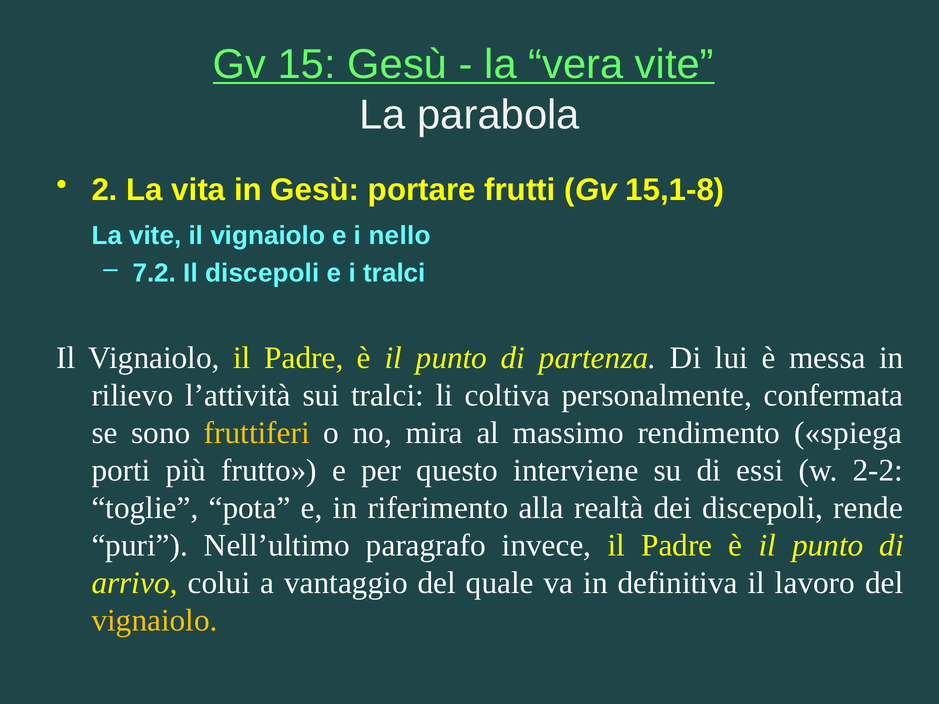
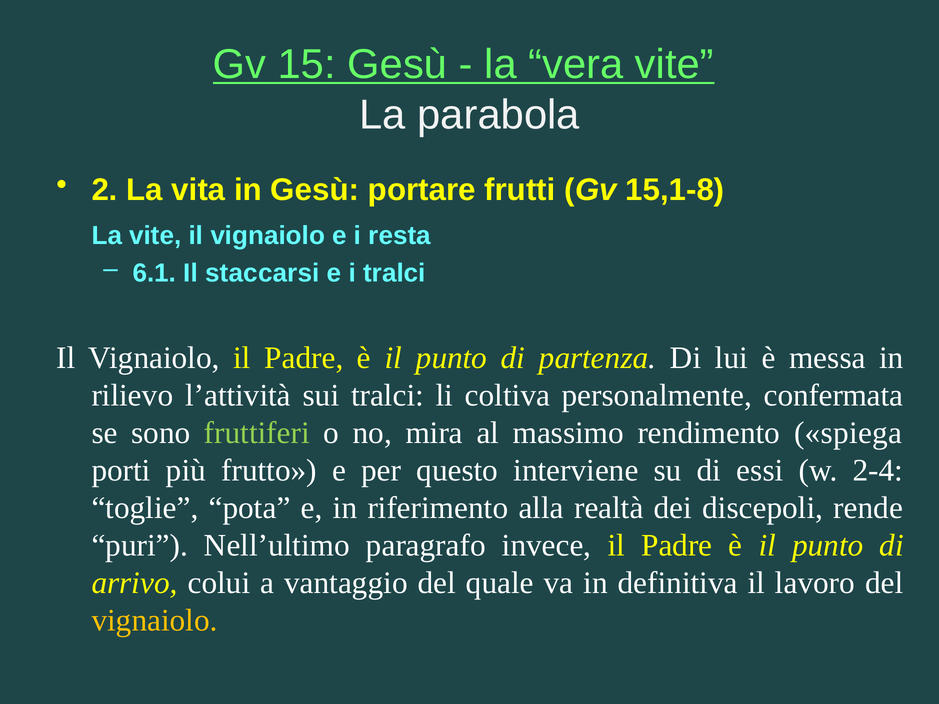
nello: nello -> resta
7.2: 7.2 -> 6.1
Il discepoli: discepoli -> staccarsi
fruttiferi colour: yellow -> light green
2-2: 2-2 -> 2-4
